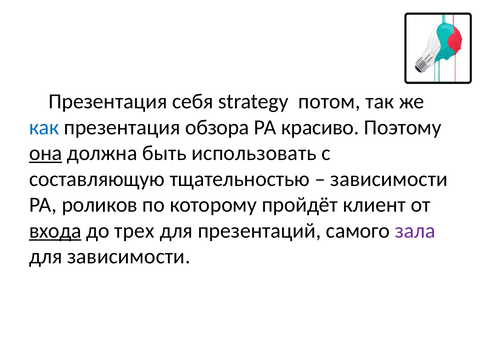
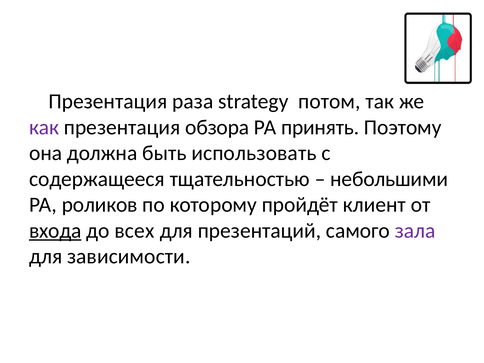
себя: себя -> раза
как colour: blue -> purple
красиво: красиво -> принять
она underline: present -> none
составляющую: составляющую -> содержащееся
зависимости at (389, 179): зависимости -> небольшими
трех: трех -> всех
